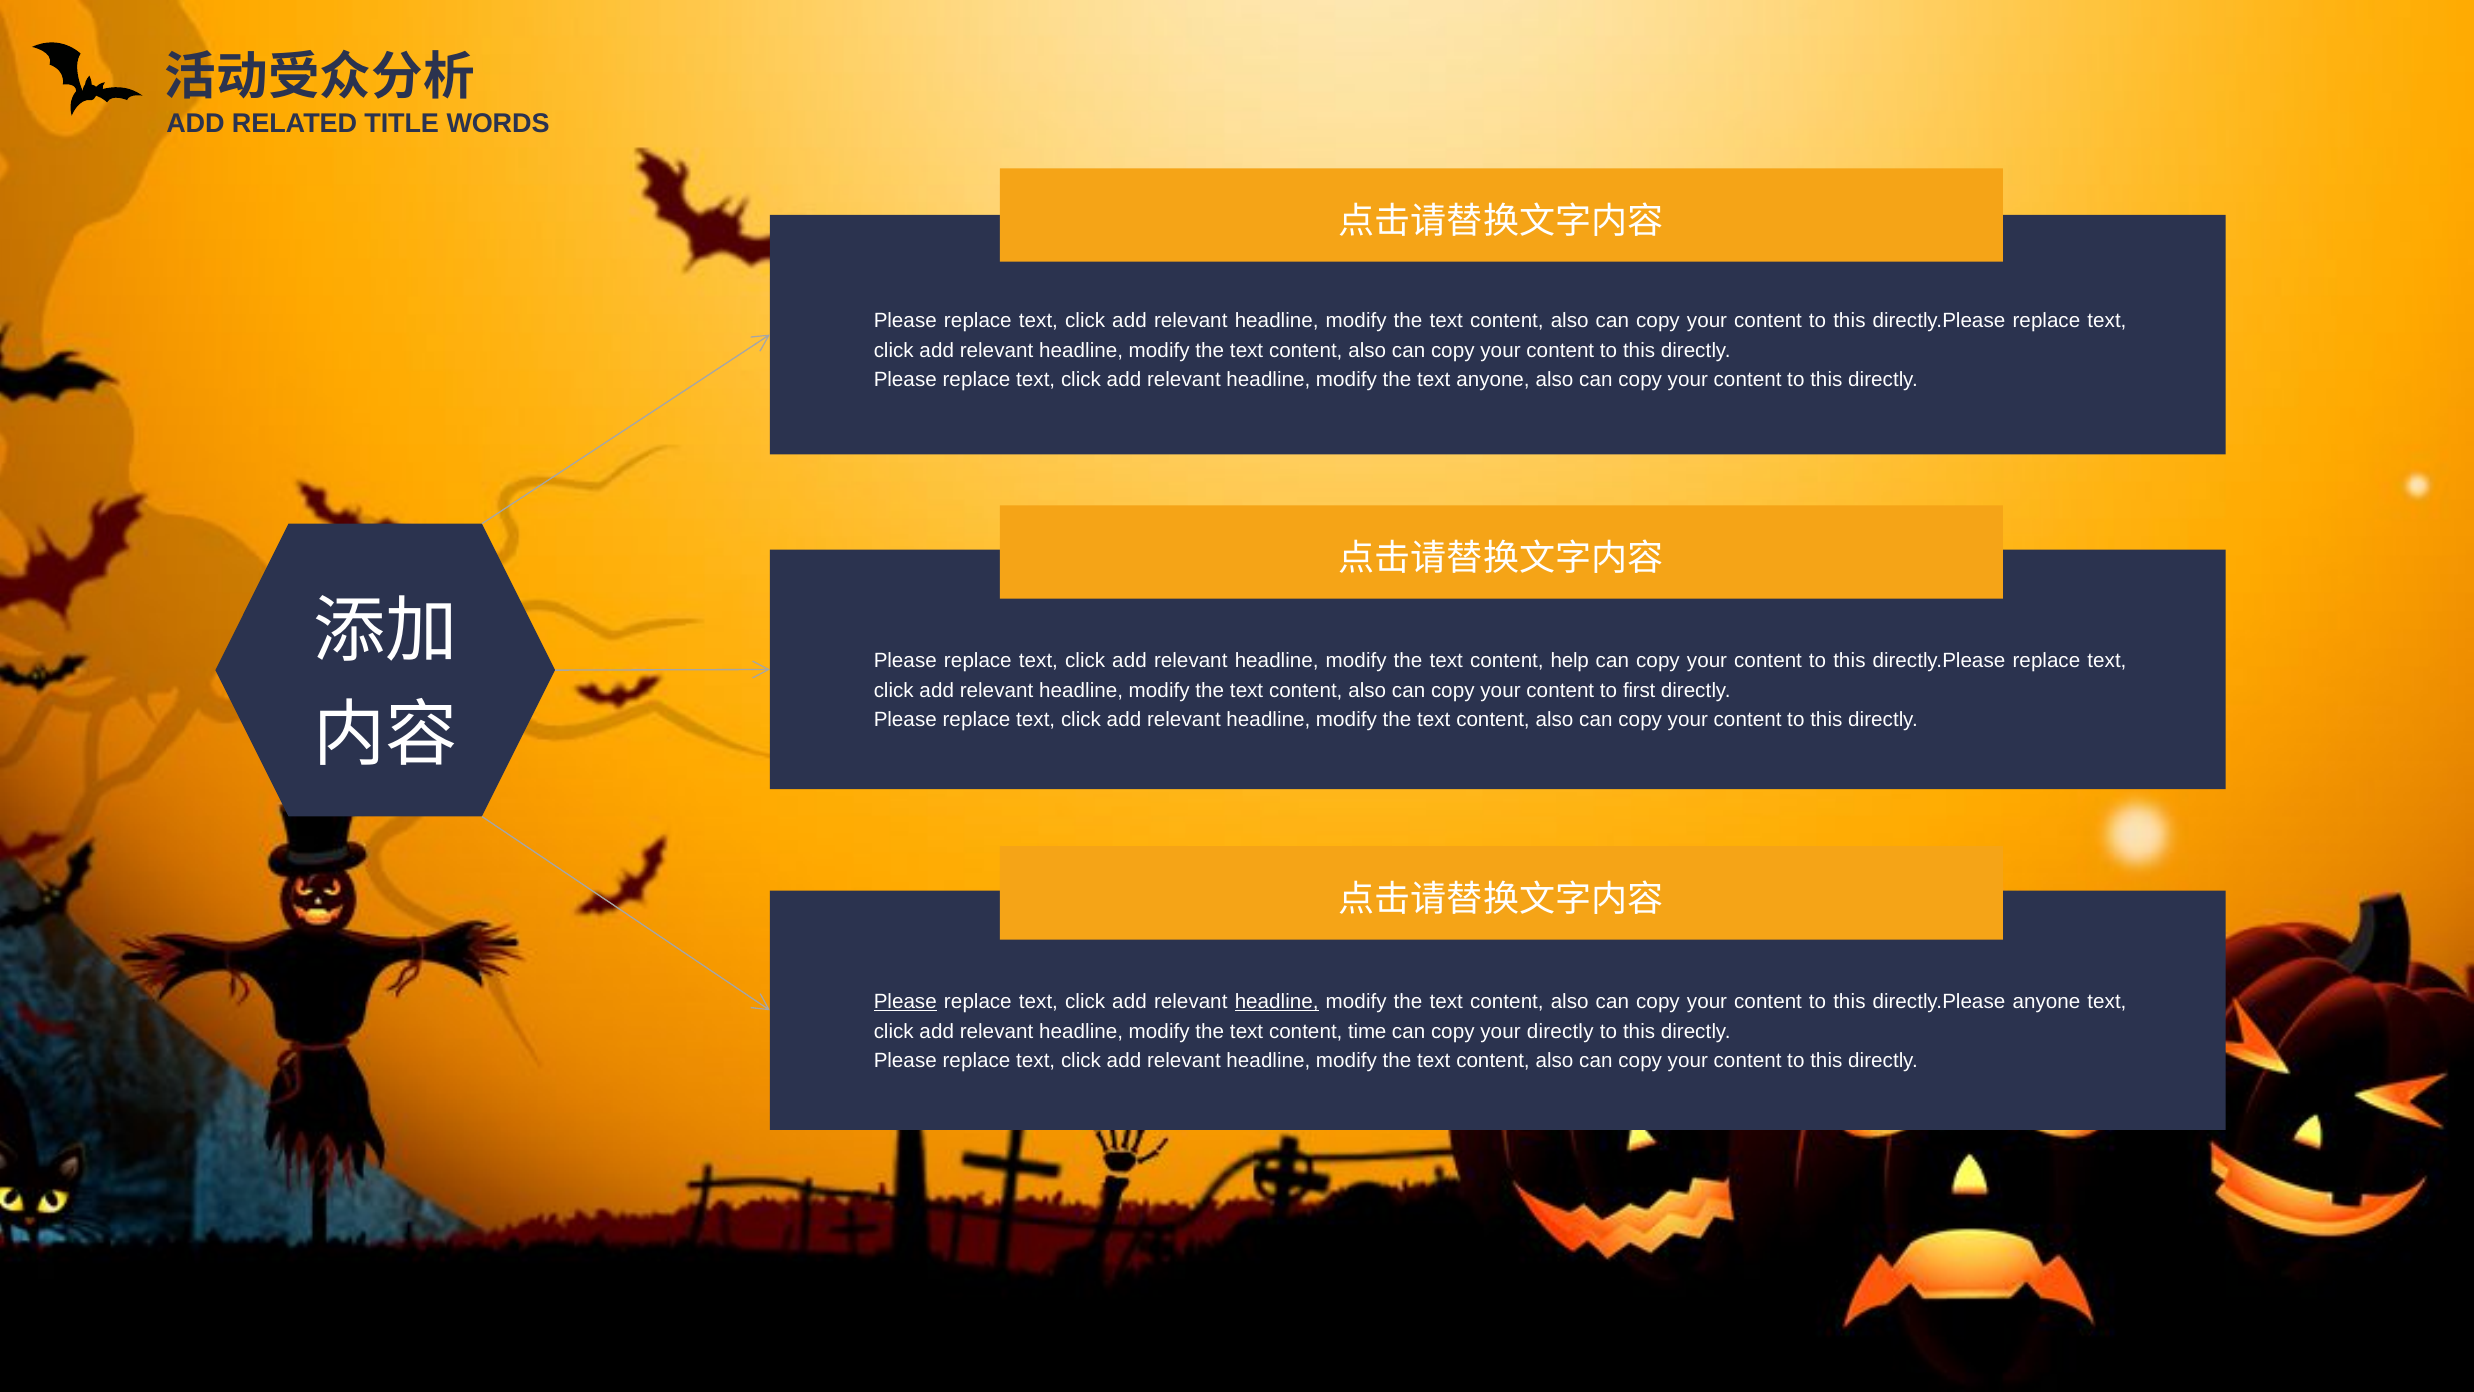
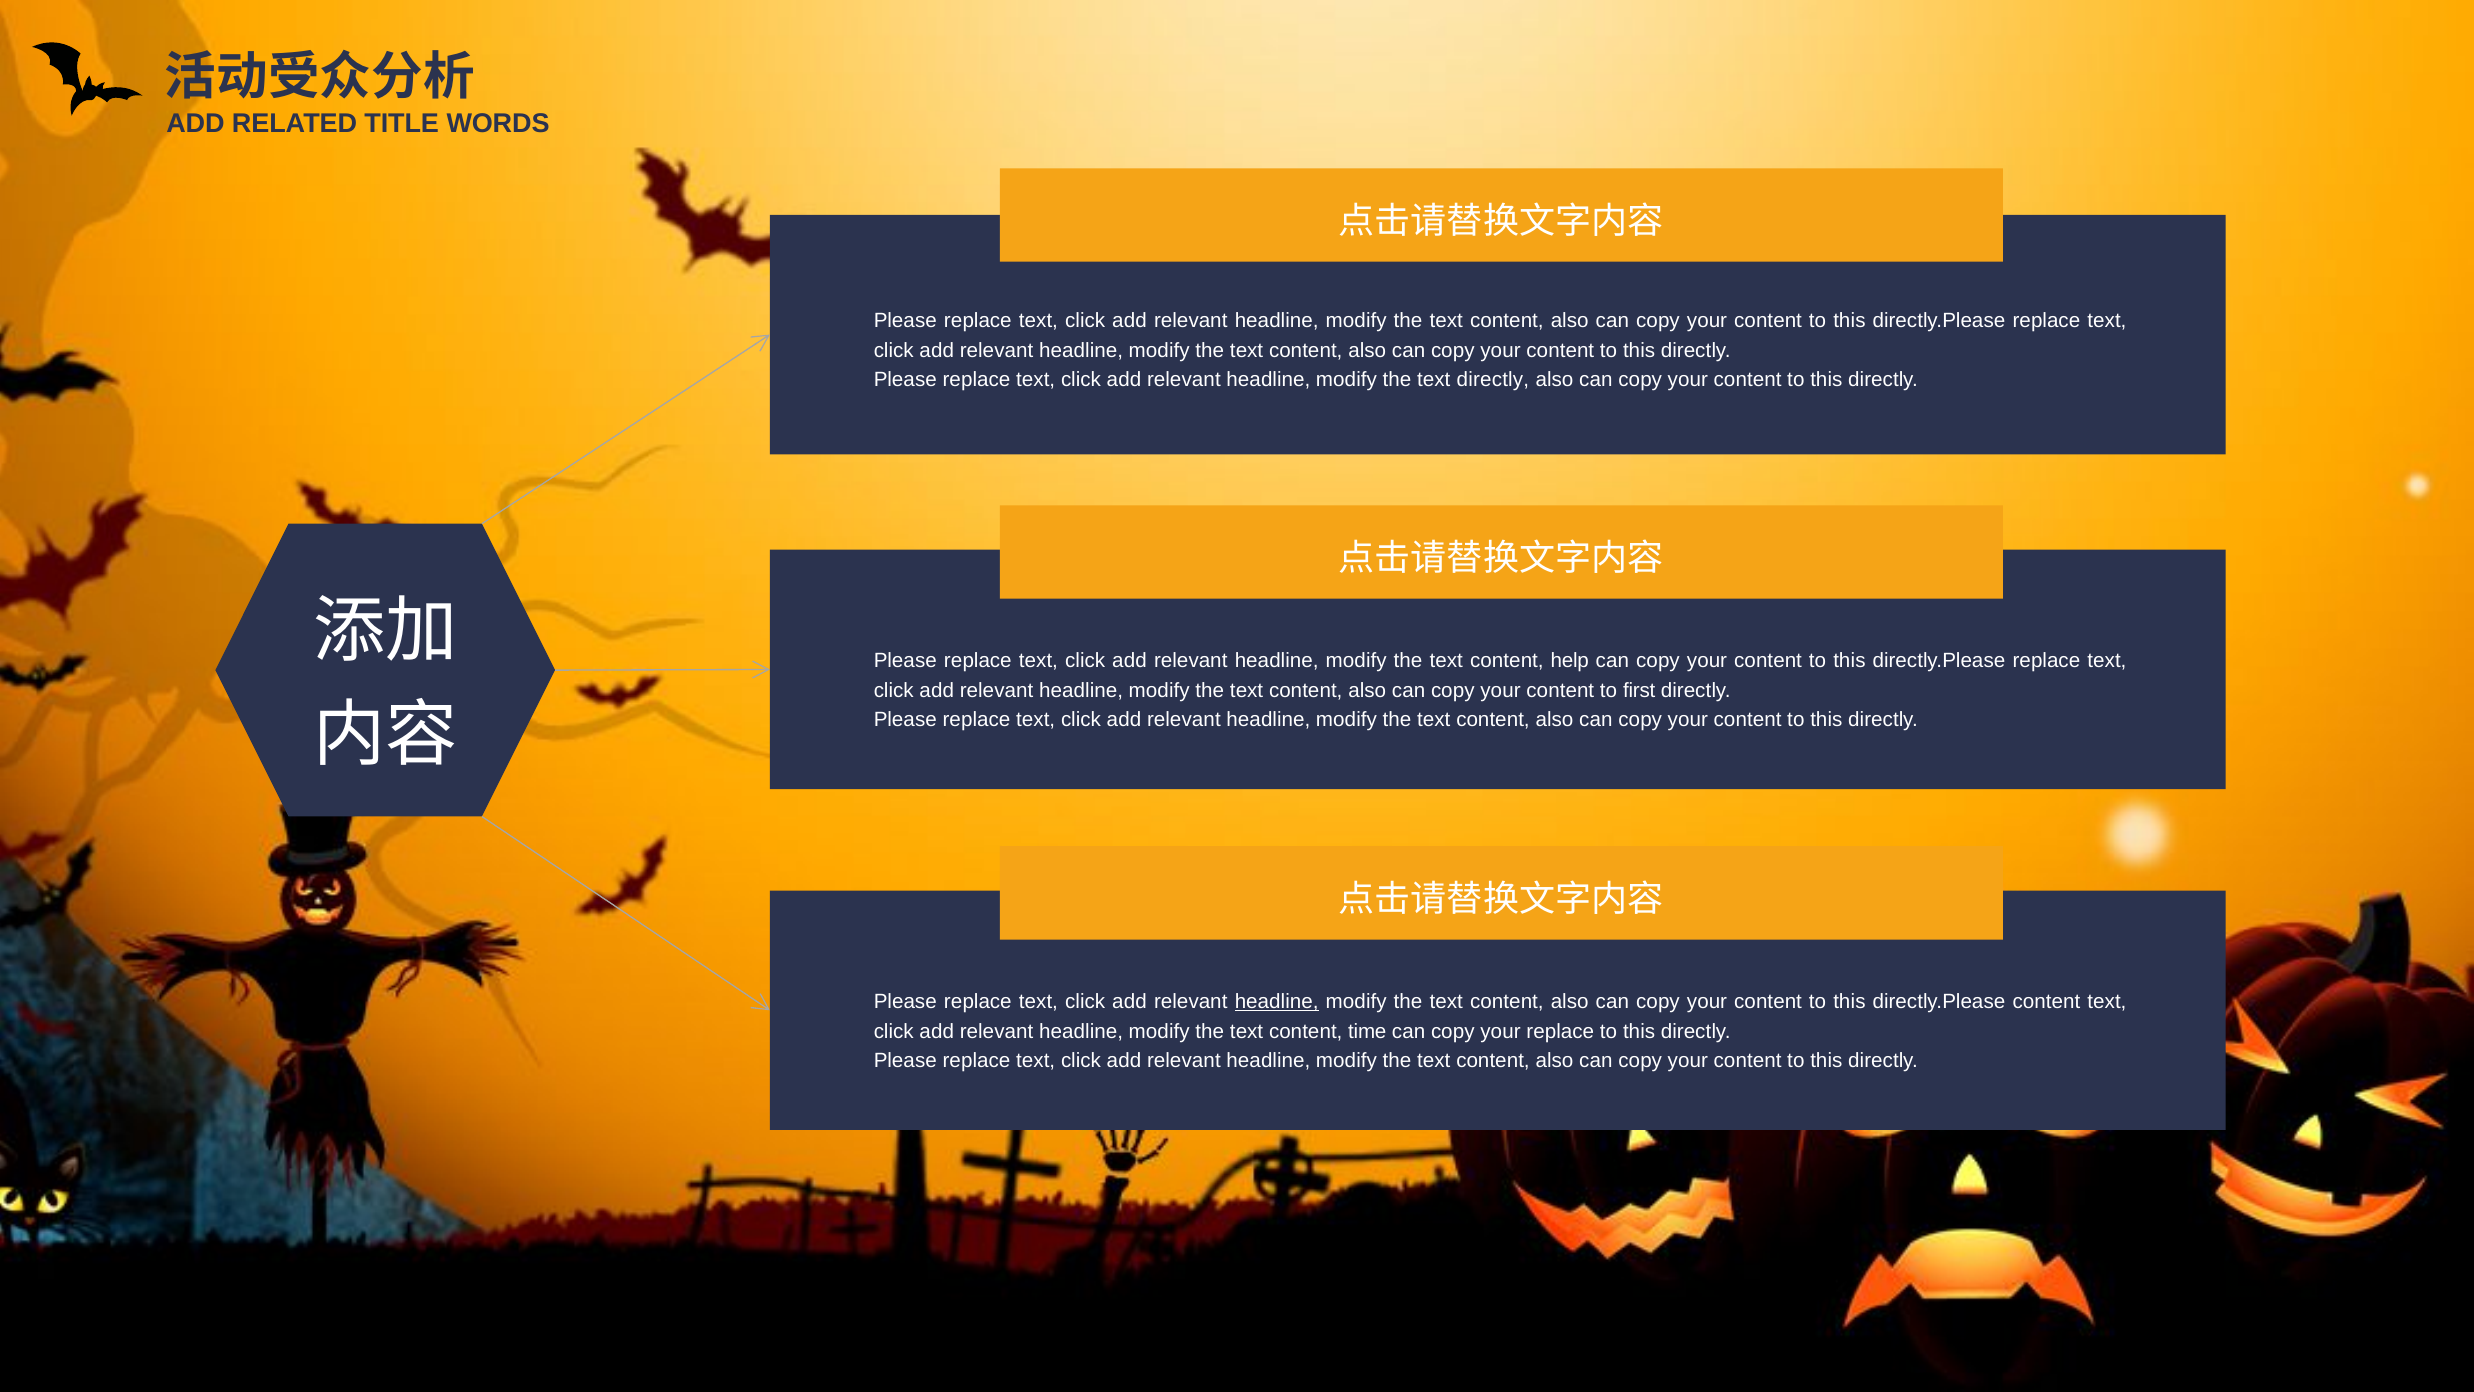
text anyone: anyone -> directly
Please at (905, 1002) underline: present -> none
directly.Please anyone: anyone -> content
your directly: directly -> replace
